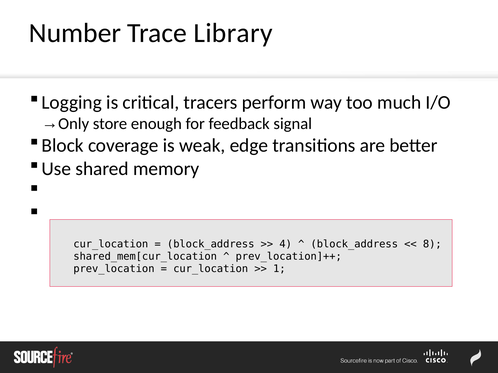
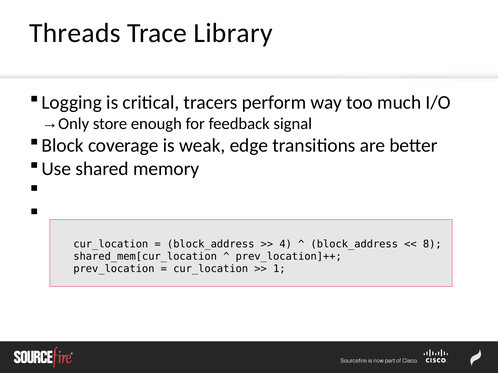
Number: Number -> Threads
